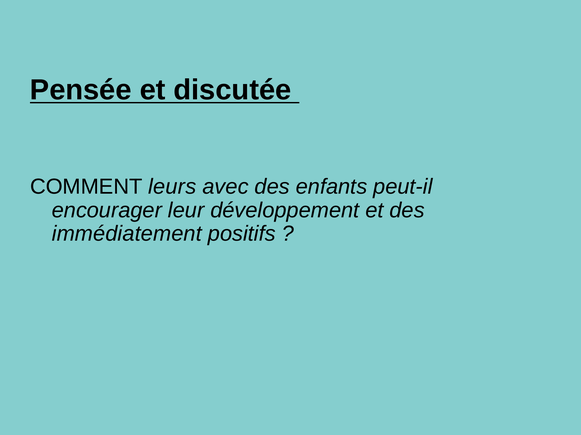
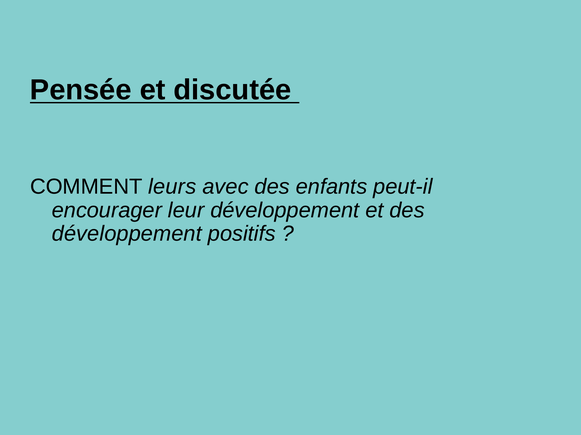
immédiatement at (127, 234): immédiatement -> développement
